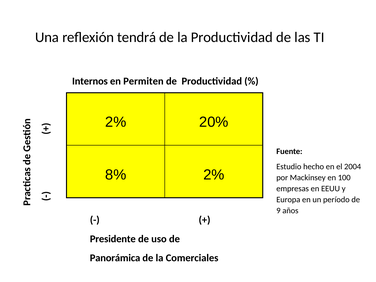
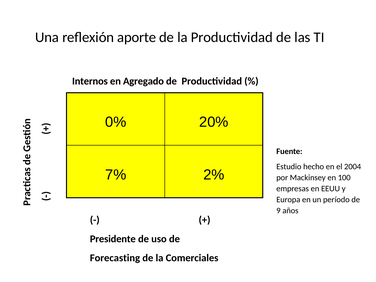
tendrá: tendrá -> aporte
Permiten: Permiten -> Agregado
2% at (116, 122): 2% -> 0%
8%: 8% -> 7%
Panorámica: Panorámica -> Forecasting
